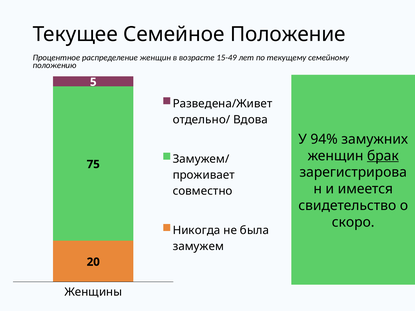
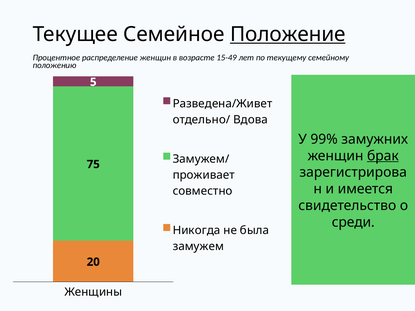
Положение underline: none -> present
94%: 94% -> 99%
скоро: скоро -> среди
